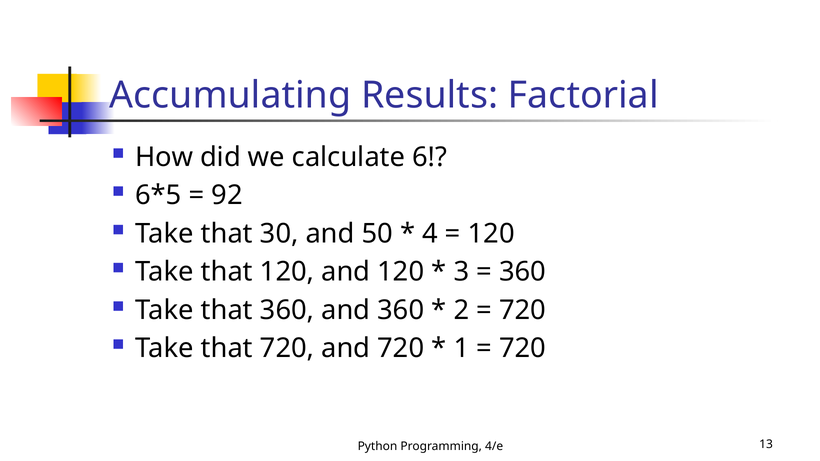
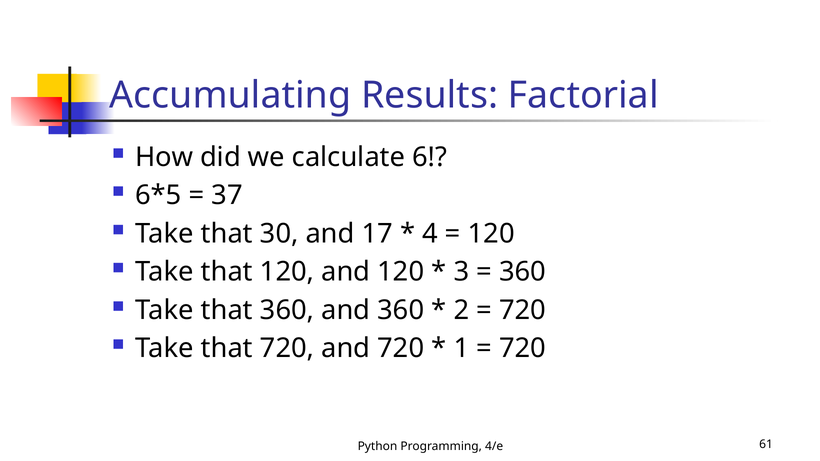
92: 92 -> 37
50: 50 -> 17
13: 13 -> 61
